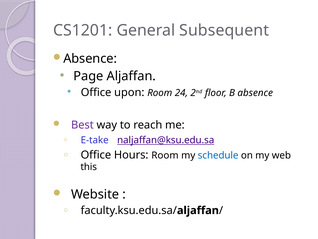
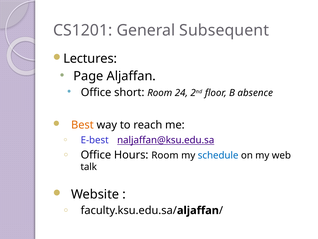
Absence at (90, 59): Absence -> Lectures
upon: upon -> short
Best colour: purple -> orange
E-take: E-take -> E-best
this: this -> talk
